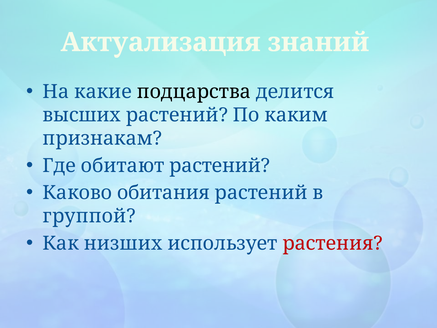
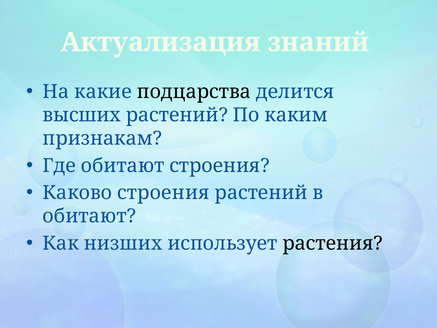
обитают растений: растений -> строения
Каково обитания: обитания -> строения
группой at (89, 216): группой -> обитают
растения colour: red -> black
